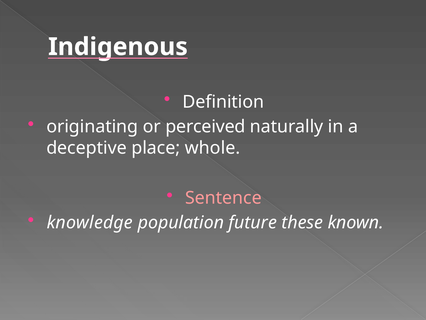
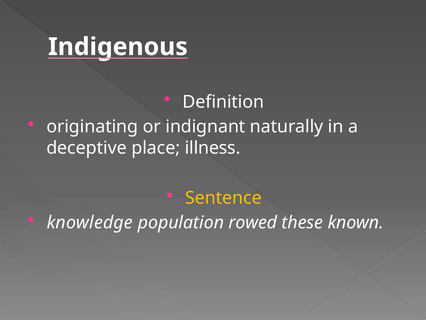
perceived: perceived -> indignant
whole: whole -> illness
Sentence colour: pink -> yellow
future: future -> rowed
